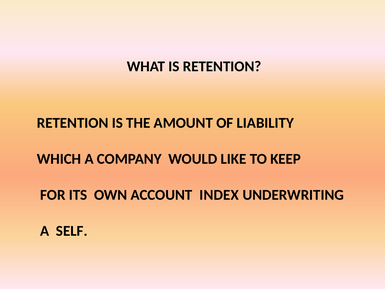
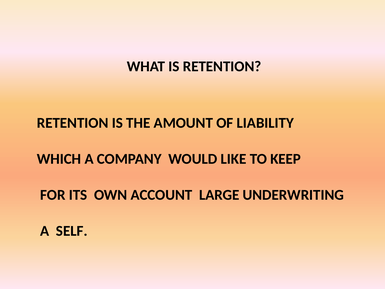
INDEX: INDEX -> LARGE
